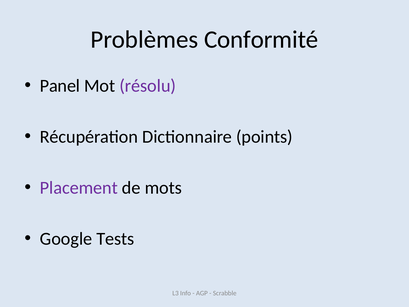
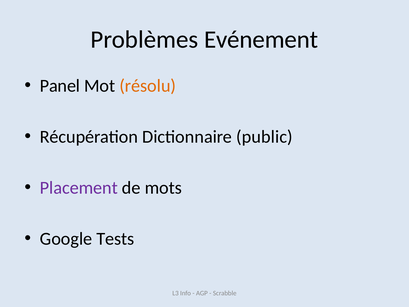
Conformité: Conformité -> Evénement
résolu colour: purple -> orange
points: points -> public
